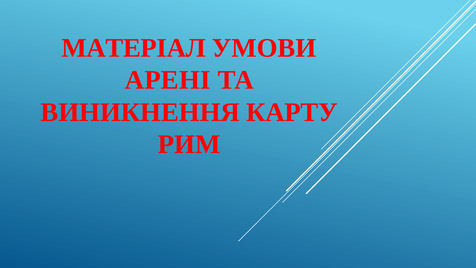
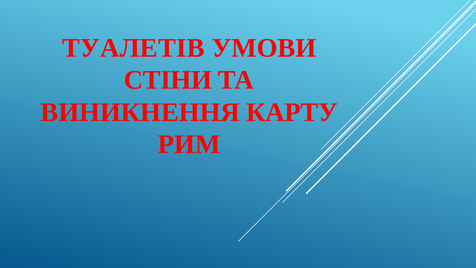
МАТЕРІАЛ: МАТЕРІАЛ -> ТУАЛЕТІВ
АРЕНІ: АРЕНІ -> СТІНИ
